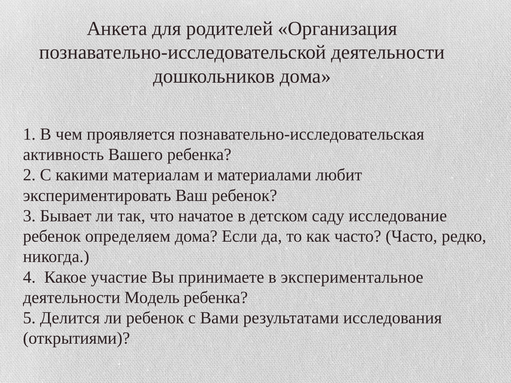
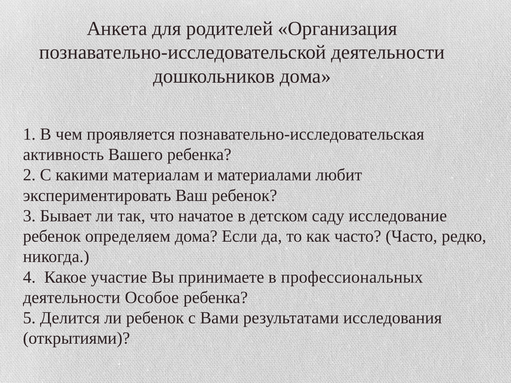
экспериментальное: экспериментальное -> профессиональных
Модель: Модель -> Особое
